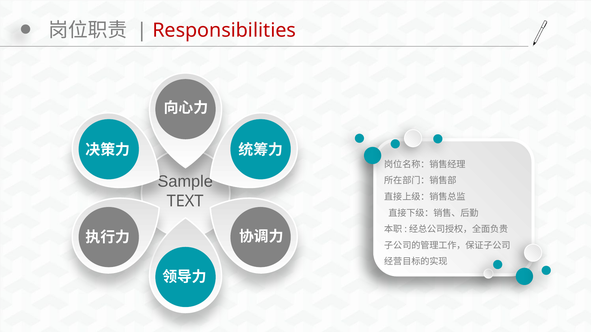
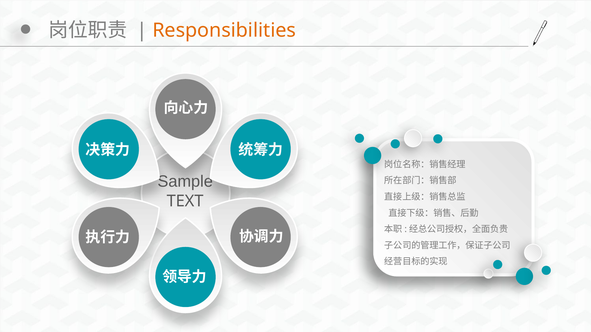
Responsibilities colour: red -> orange
